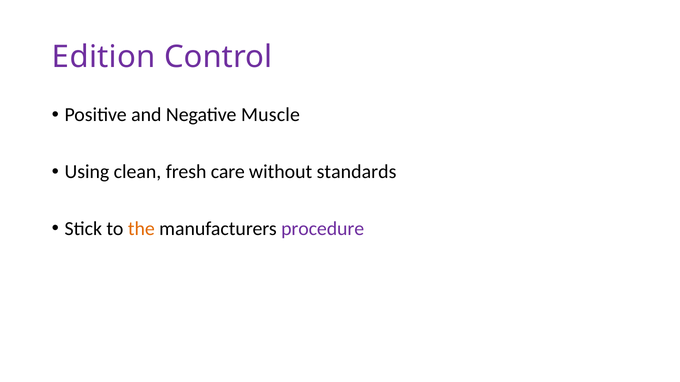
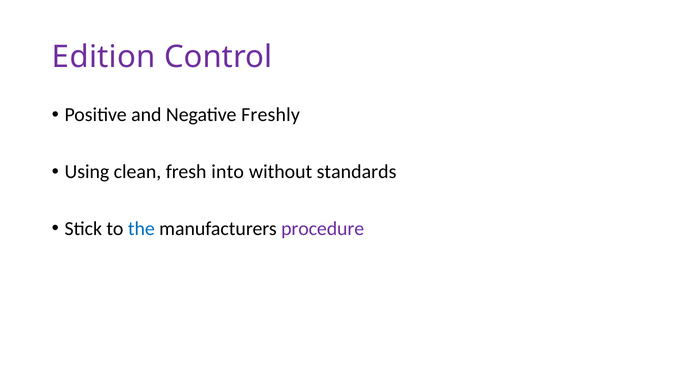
Muscle: Muscle -> Freshly
care: care -> into
the colour: orange -> blue
